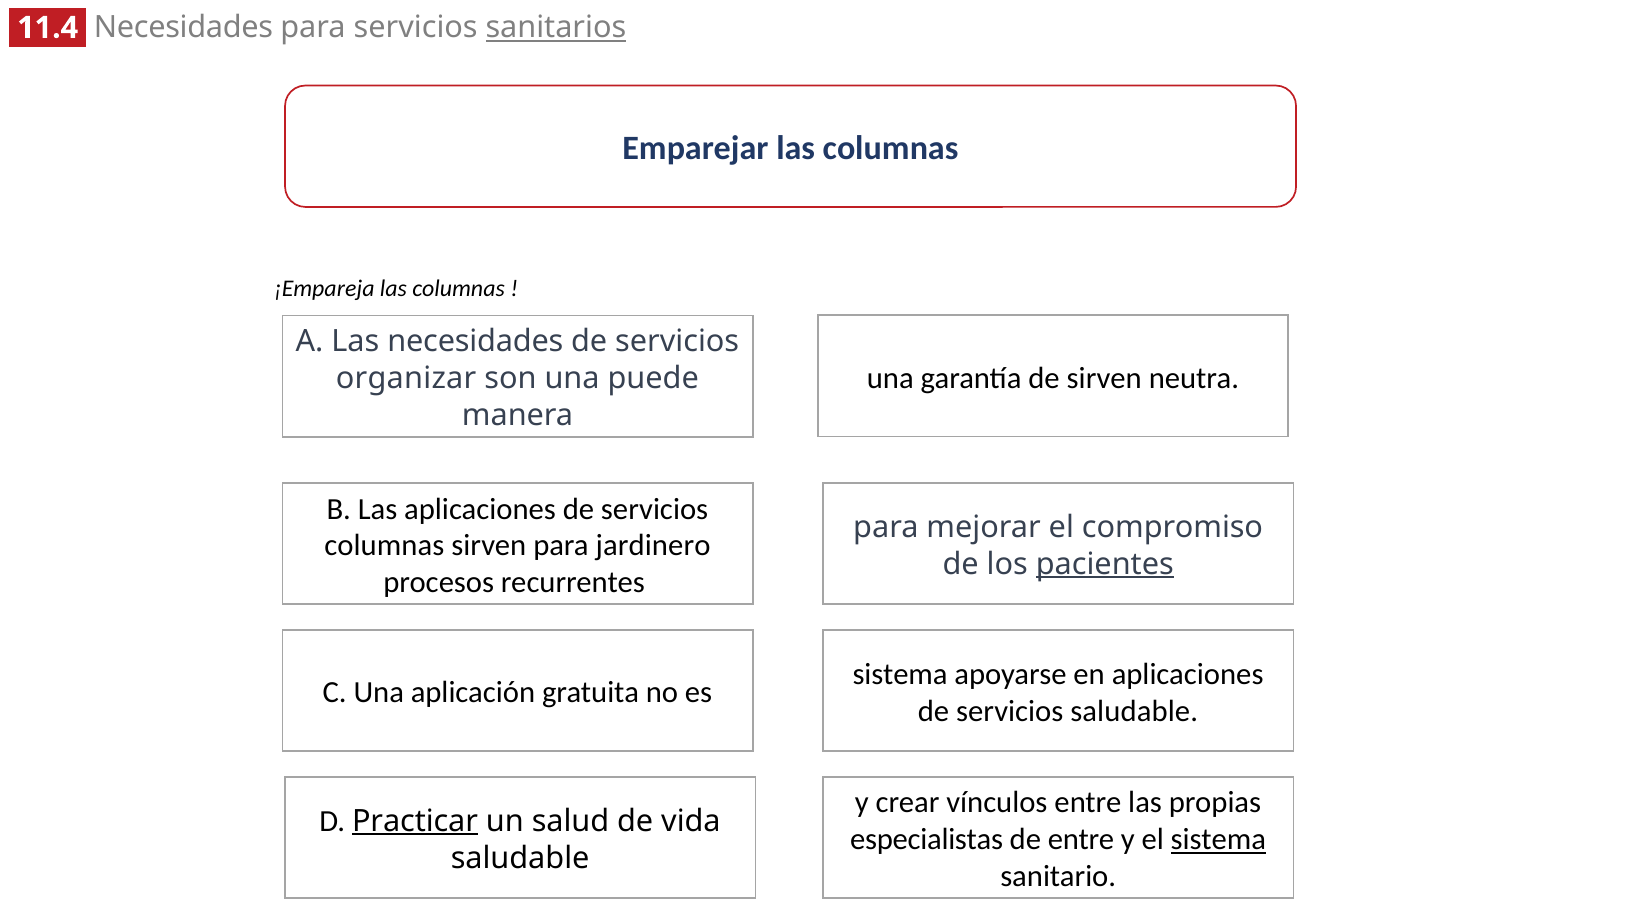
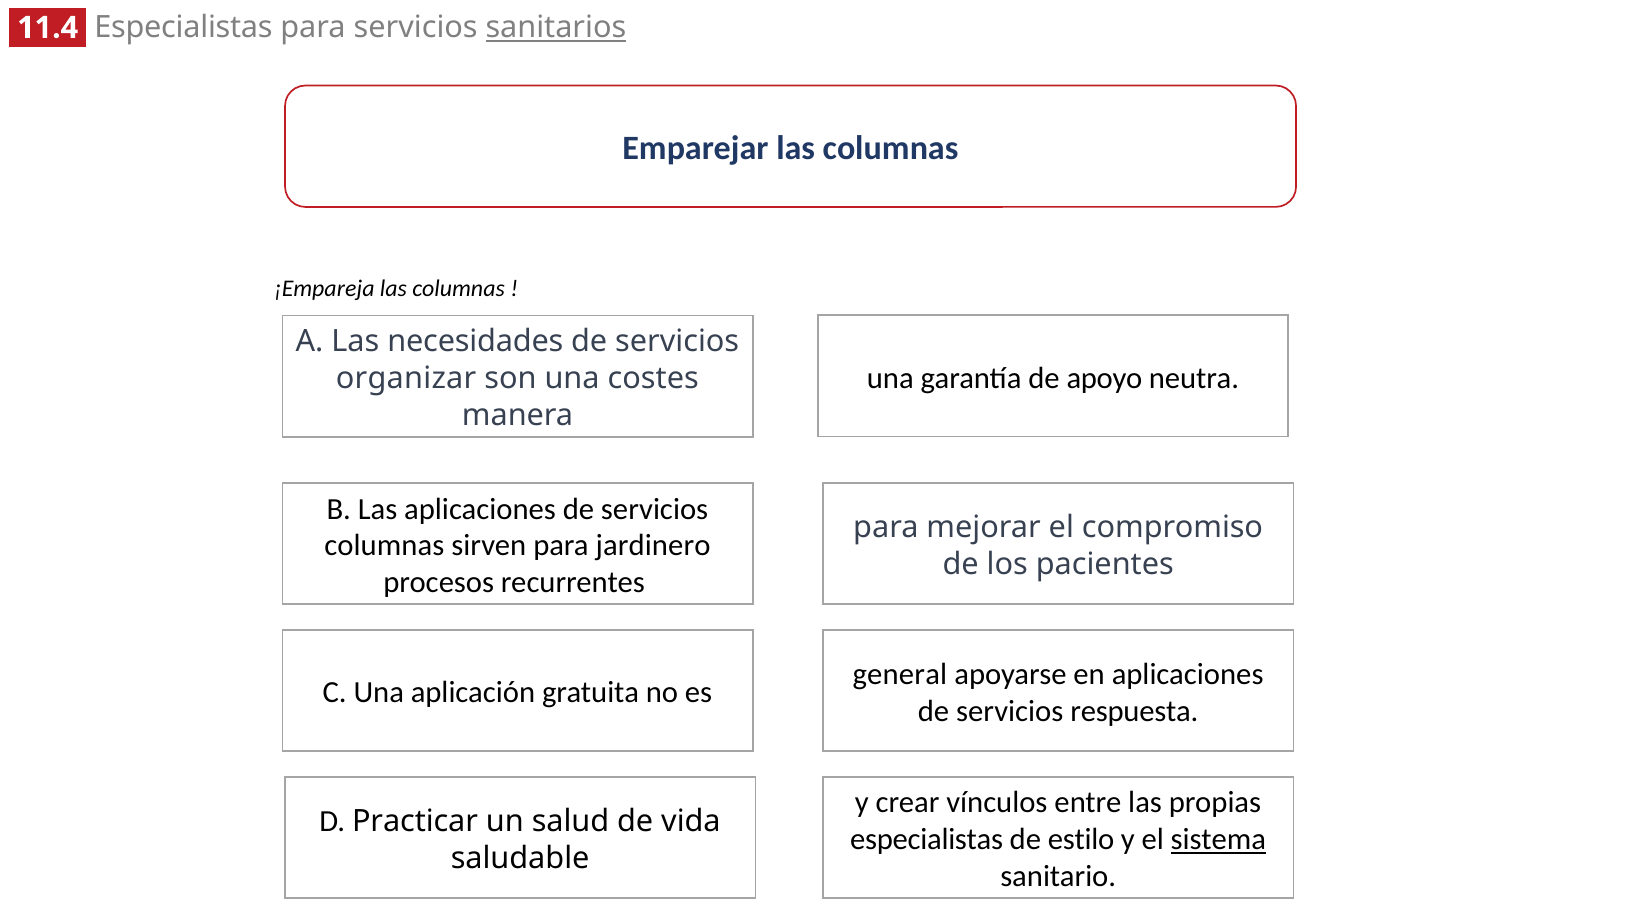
Necesidades at (183, 28): Necesidades -> Especialistas
de sirven: sirven -> apoyo
puede: puede -> costes
pacientes underline: present -> none
sistema at (900, 674): sistema -> general
servicios saludable: saludable -> respuesta
Practicar underline: present -> none
de entre: entre -> estilo
